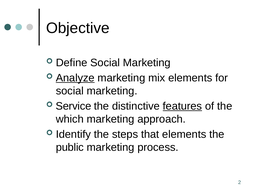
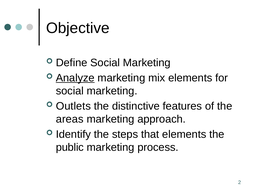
Service: Service -> Outlets
features underline: present -> none
which: which -> areas
